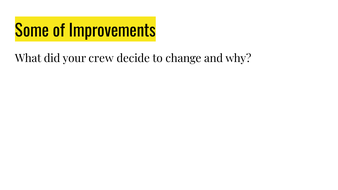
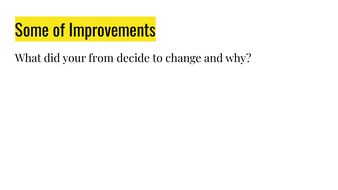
crew: crew -> from
